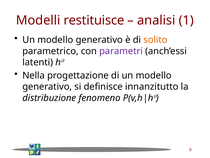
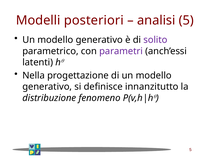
restituisce: restituisce -> posteriori
analisi 1: 1 -> 5
solito colour: orange -> purple
